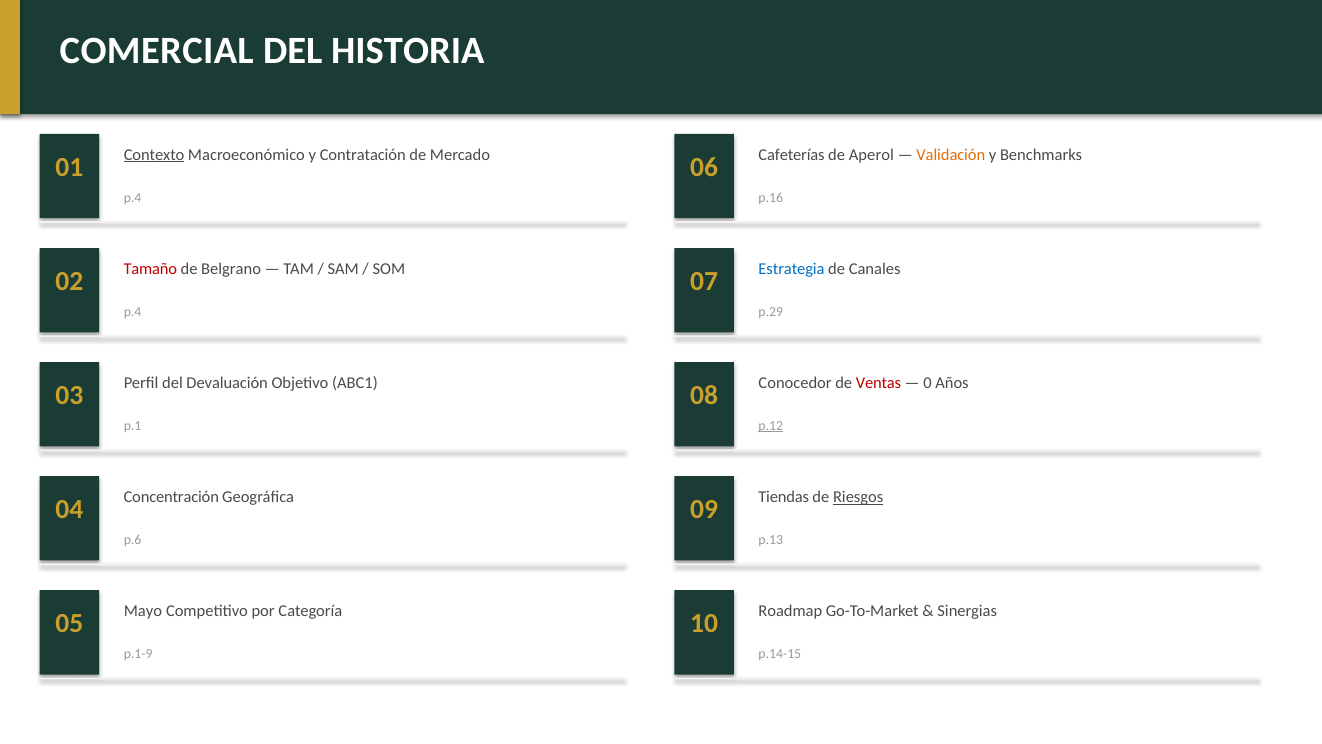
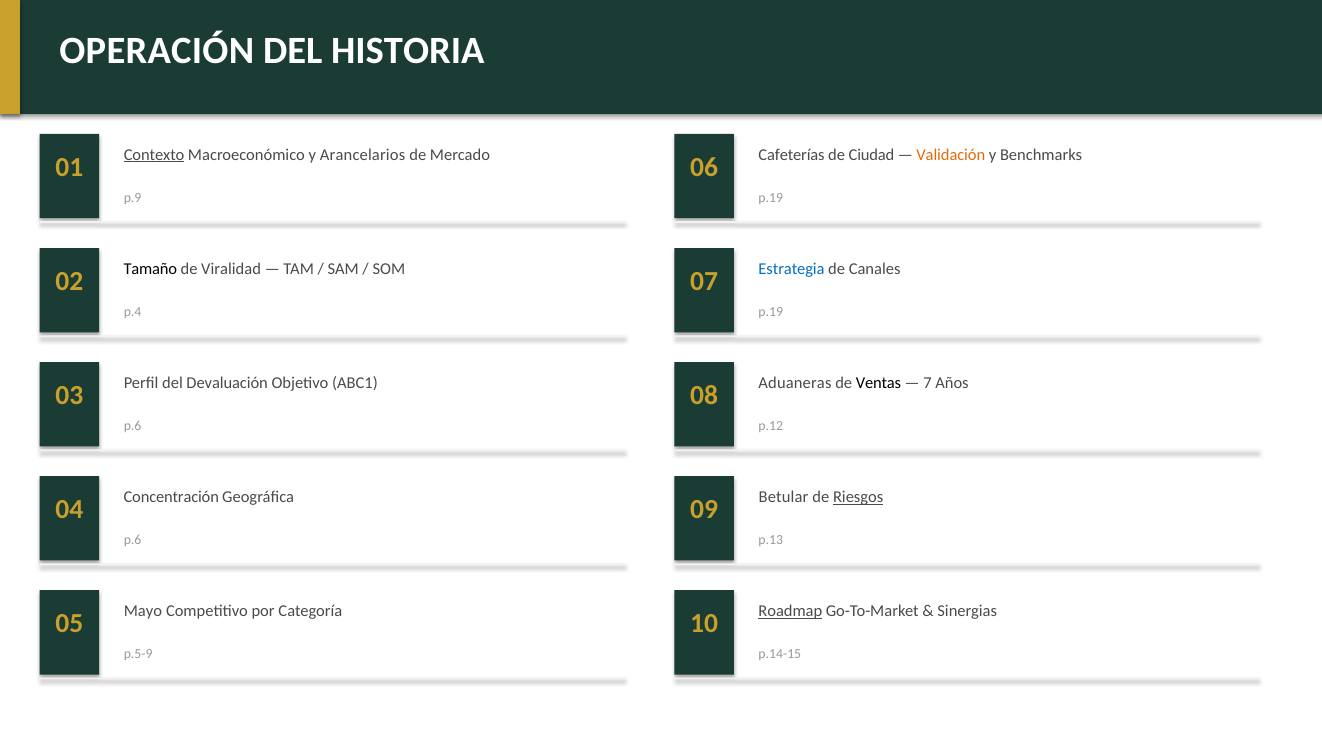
COMERCIAL: COMERCIAL -> OPERACIÓN
Contratación: Contratación -> Arancelarios
Aperol: Aperol -> Ciudad
p.4 at (133, 198): p.4 -> p.9
p.16 at (771, 198): p.16 -> p.19
Tamaño colour: red -> black
Belgrano: Belgrano -> Viralidad
p.29 at (771, 312): p.29 -> p.19
Conocedor: Conocedor -> Aduaneras
Ventas colour: red -> black
0: 0 -> 7
p.1 at (133, 426): p.1 -> p.6
p.12 underline: present -> none
Tiendas: Tiendas -> Betular
Roadmap underline: none -> present
p.1-9: p.1-9 -> p.5-9
